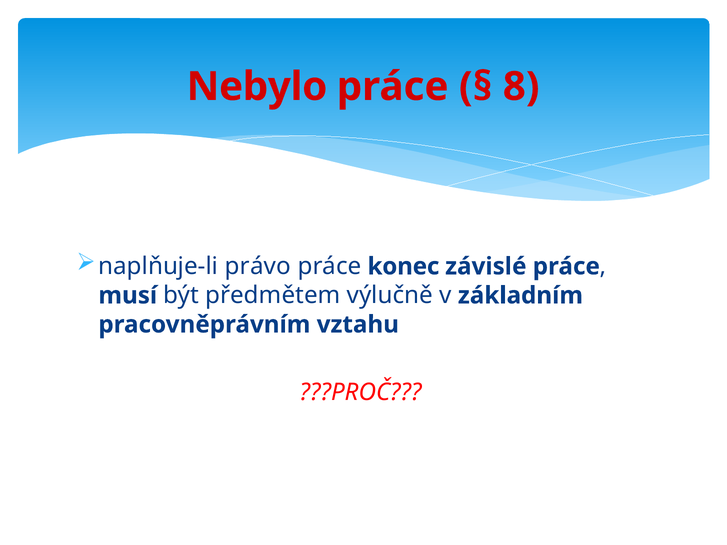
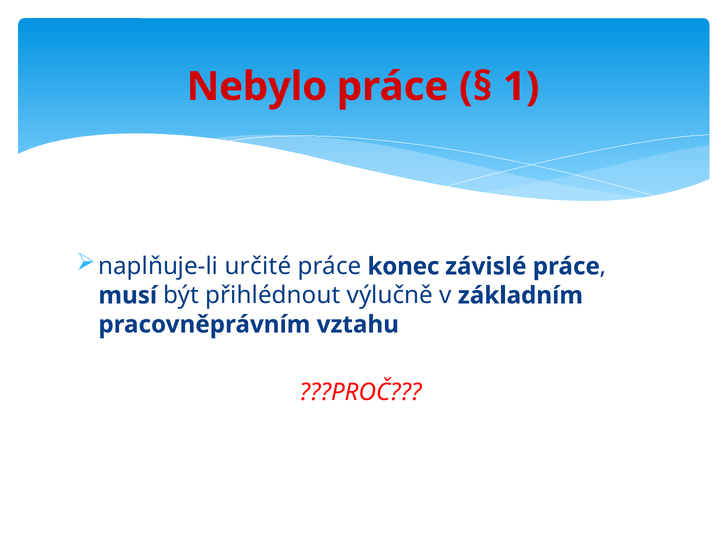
8: 8 -> 1
právo: právo -> určité
předmětem: předmětem -> přihlédnout
